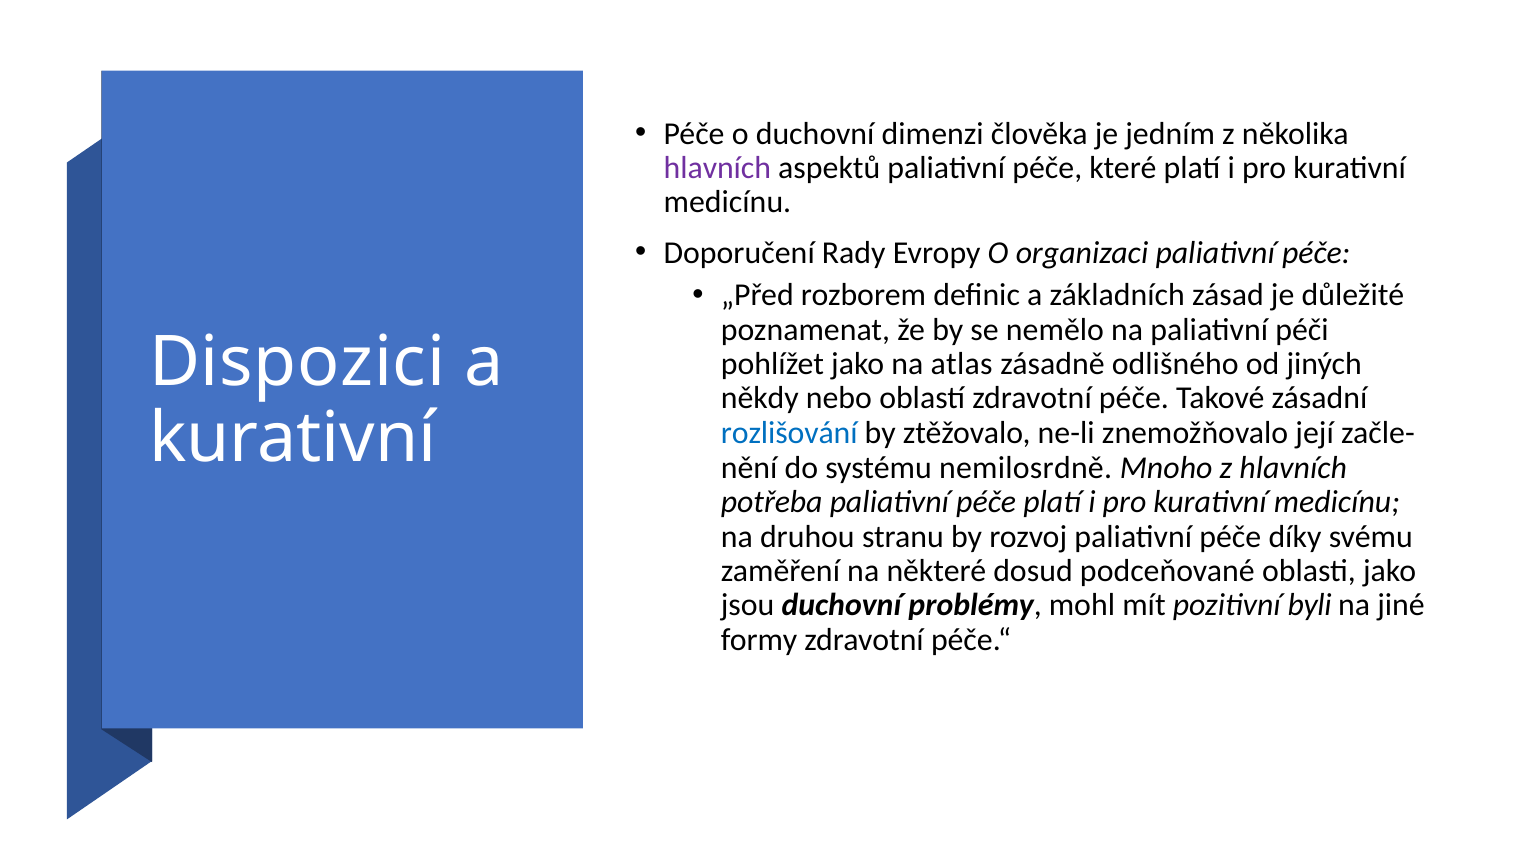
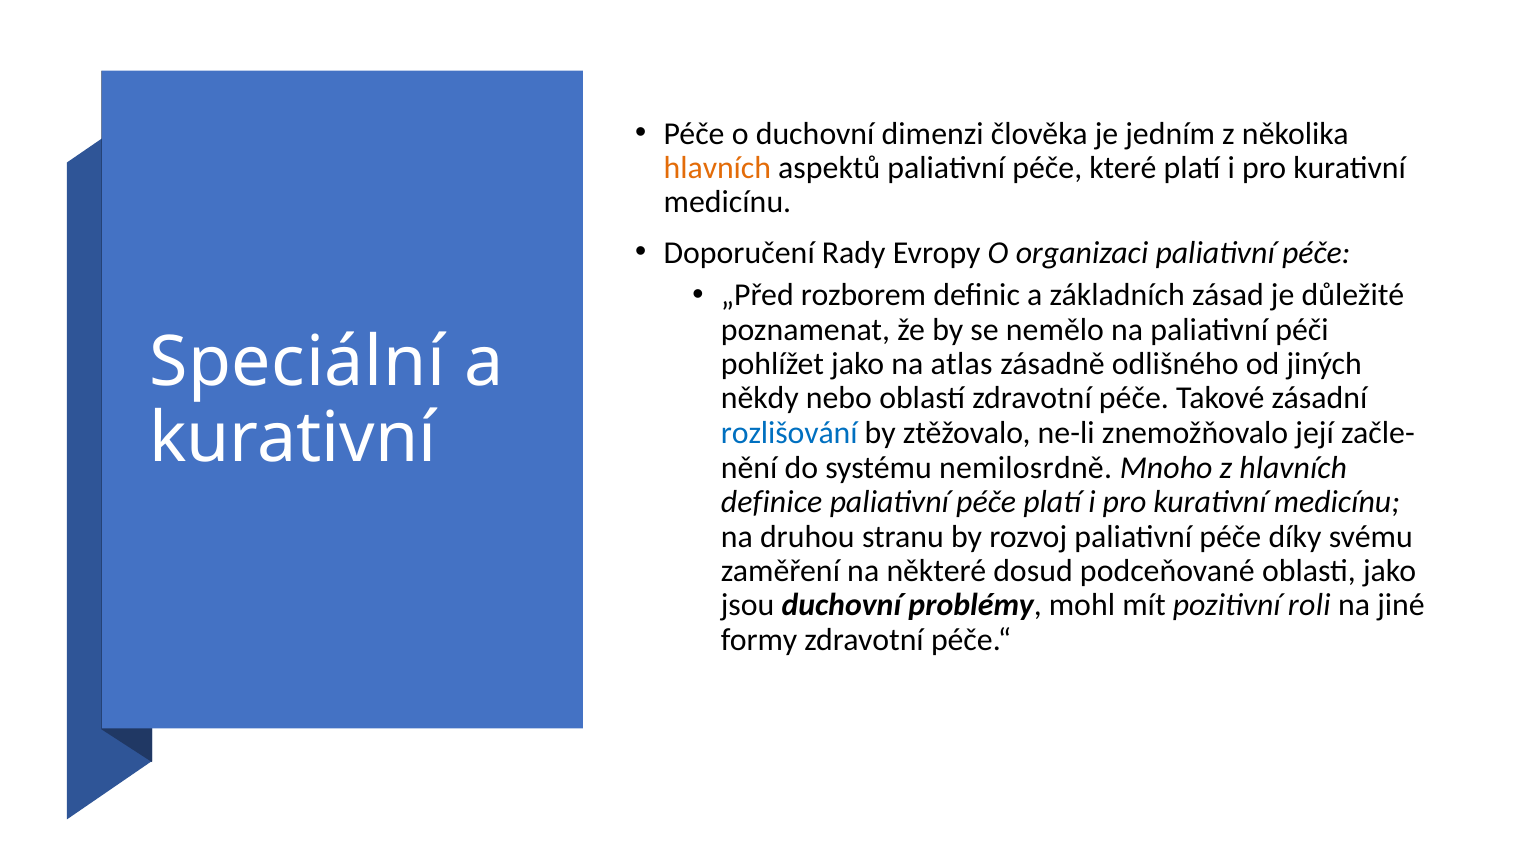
hlavních at (717, 168) colour: purple -> orange
Dispozici: Dispozici -> Speciální
potřeba: potřeba -> definice
byli: byli -> roli
